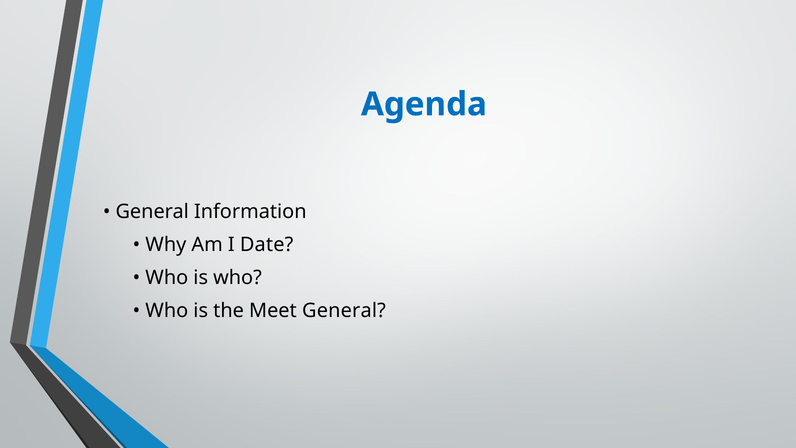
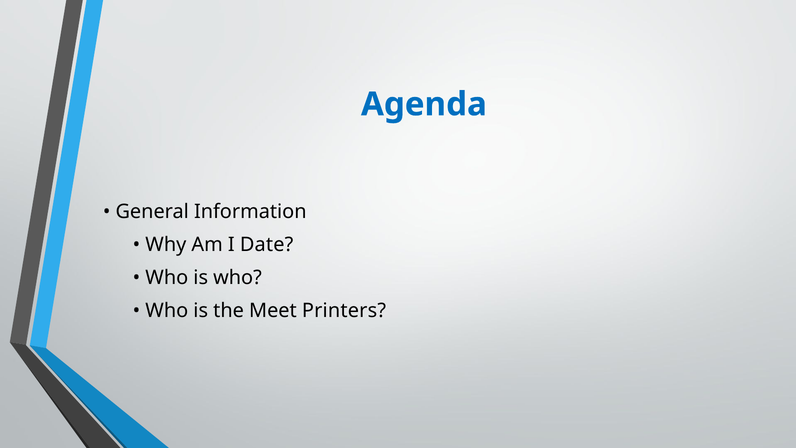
Meet General: General -> Printers
